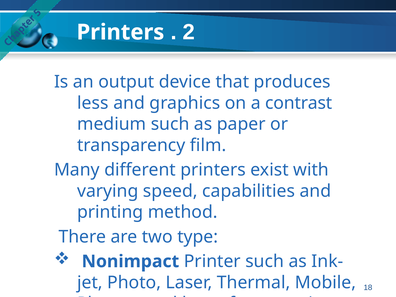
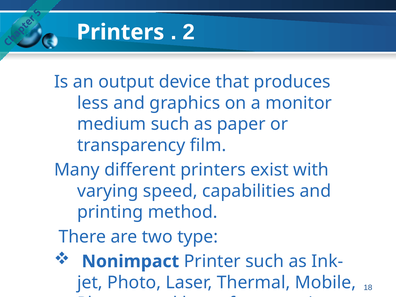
contrast: contrast -> monitor
